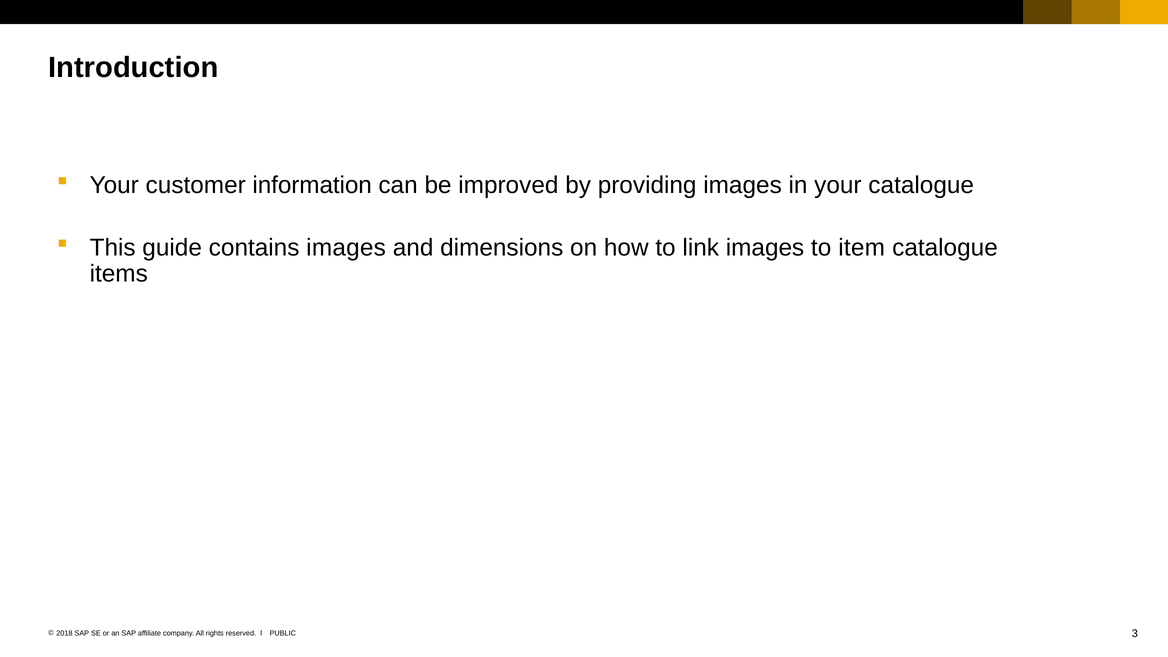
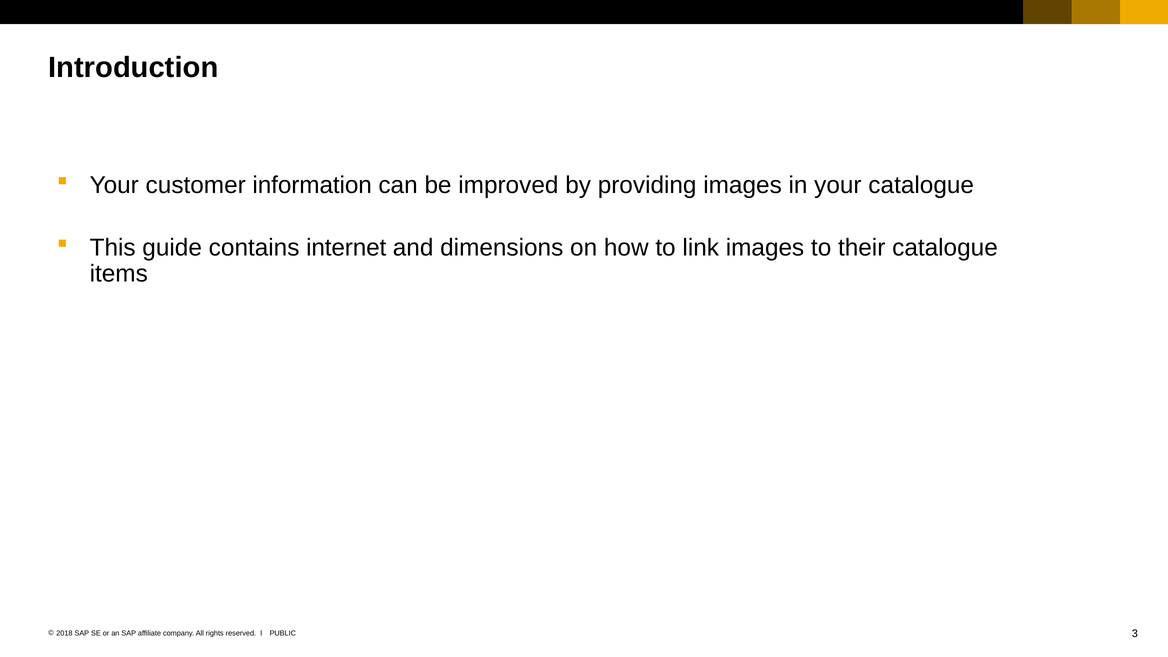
contains images: images -> internet
item: item -> their
